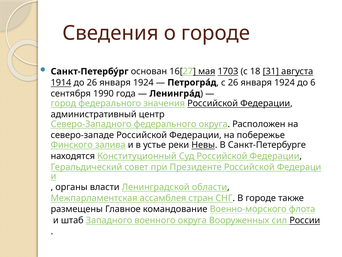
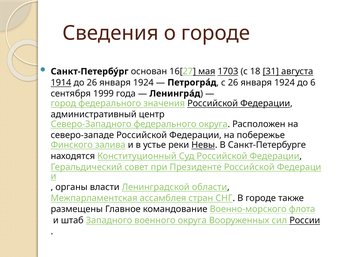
1990: 1990 -> 1999
